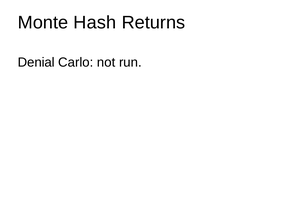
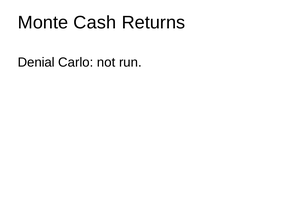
Hash: Hash -> Cash
